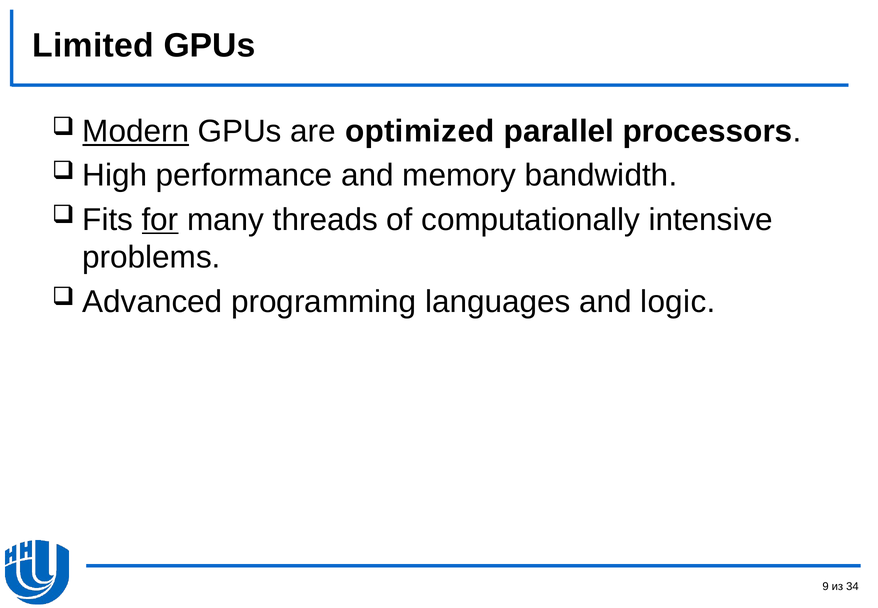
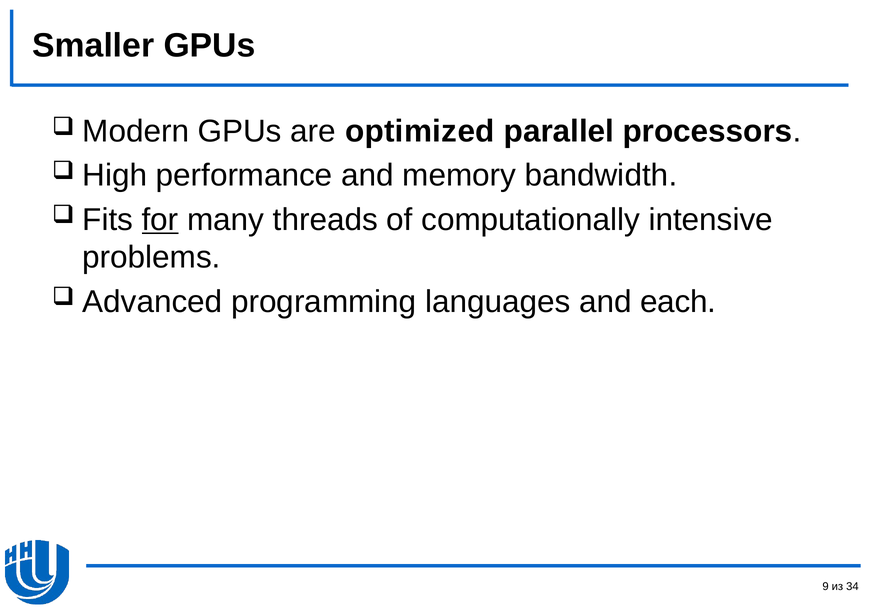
Limited: Limited -> Smaller
Modern underline: present -> none
logic: logic -> each
